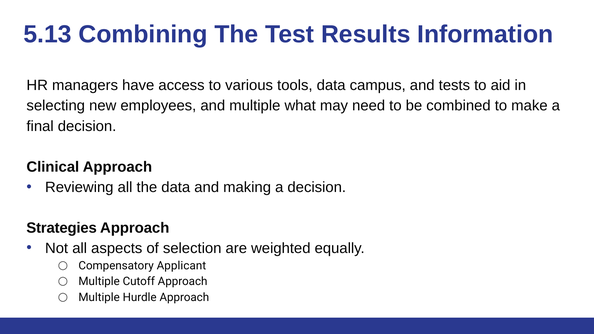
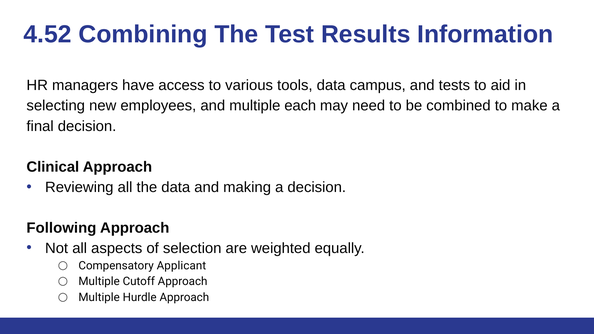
5.13: 5.13 -> 4.52
what: what -> each
Strategies: Strategies -> Following
